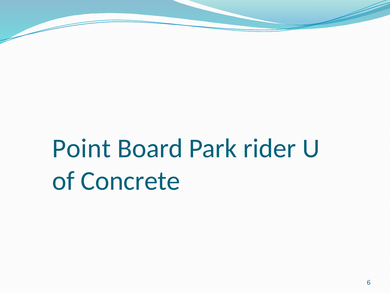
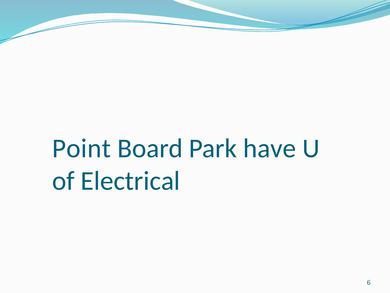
rider: rider -> have
Concrete: Concrete -> Electrical
